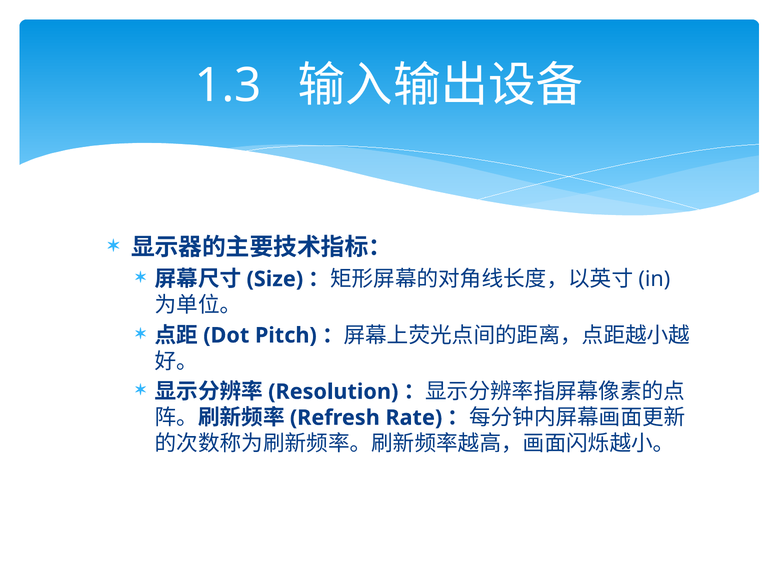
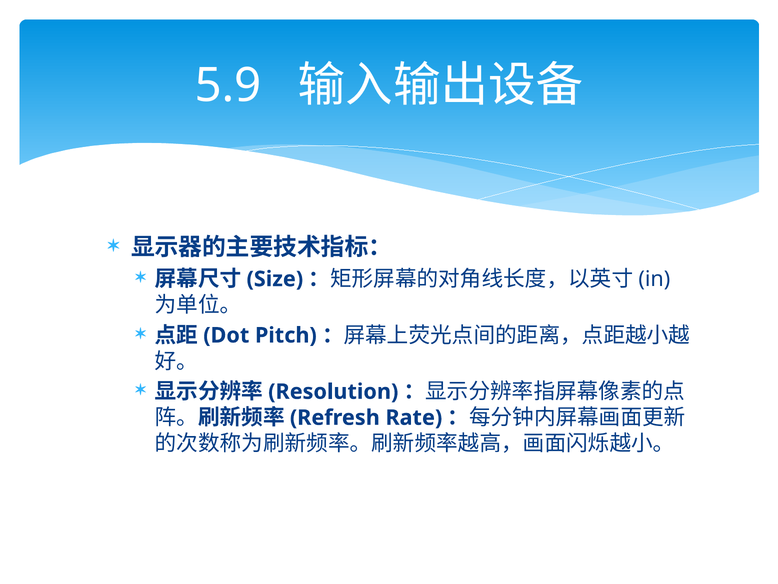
1.3: 1.3 -> 5.9
